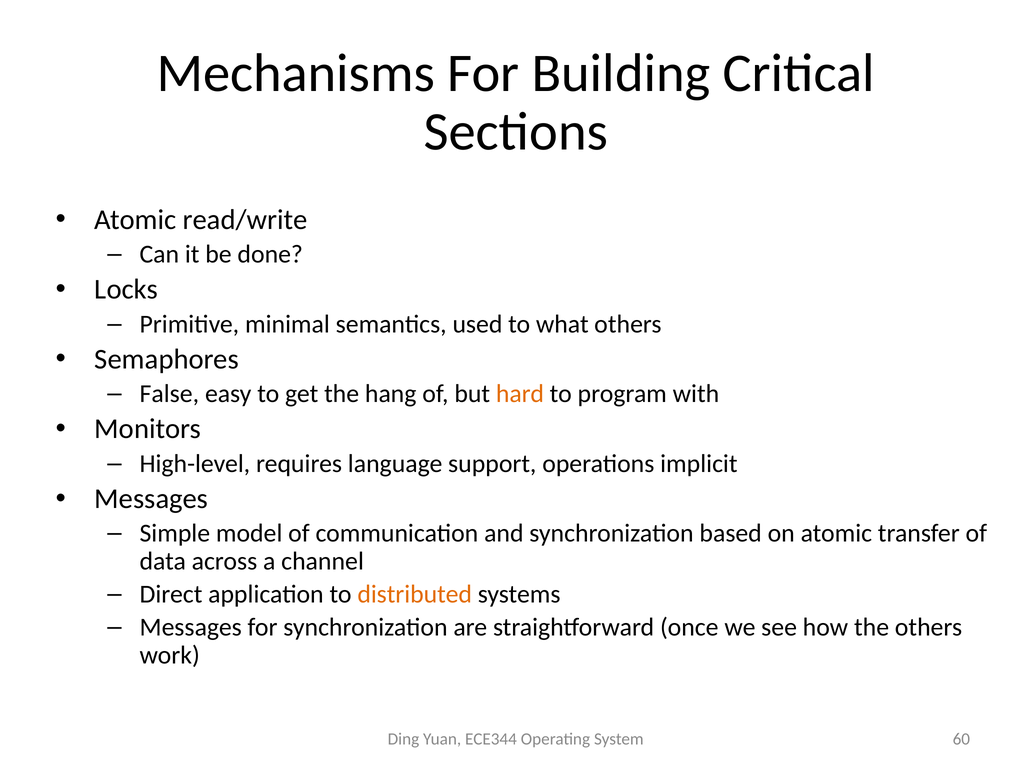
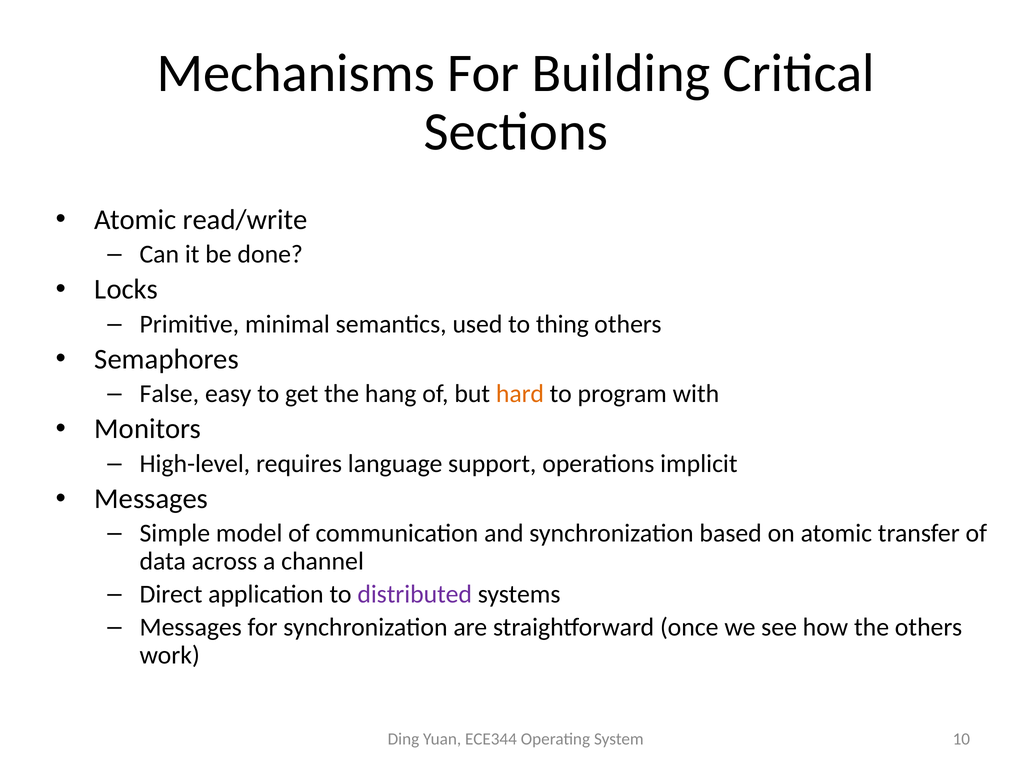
what: what -> thing
distributed colour: orange -> purple
60: 60 -> 10
